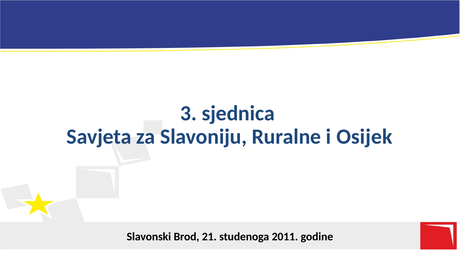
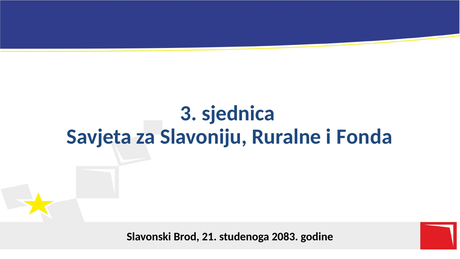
Osijek: Osijek -> Fonda
2011: 2011 -> 2083
